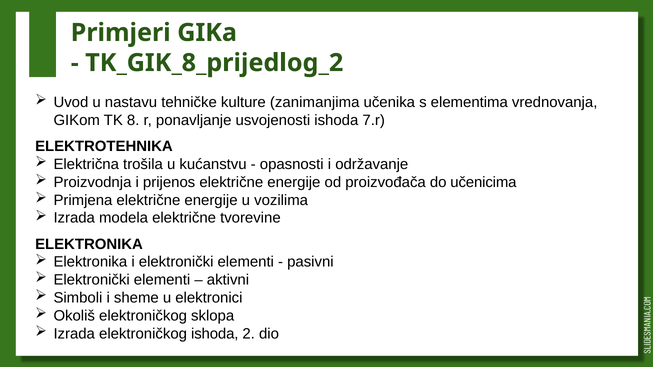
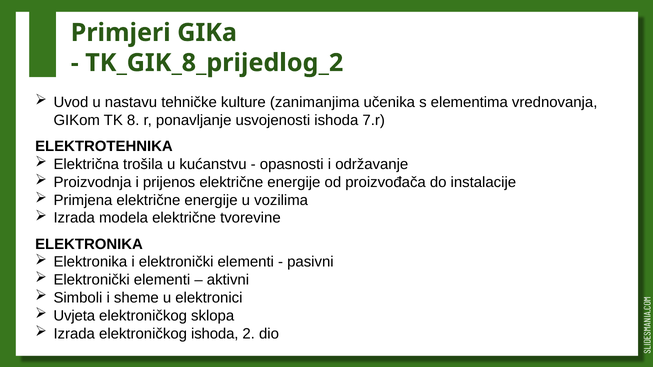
učenicima: učenicima -> instalacije
Okoliš: Okoliš -> Uvjeta
